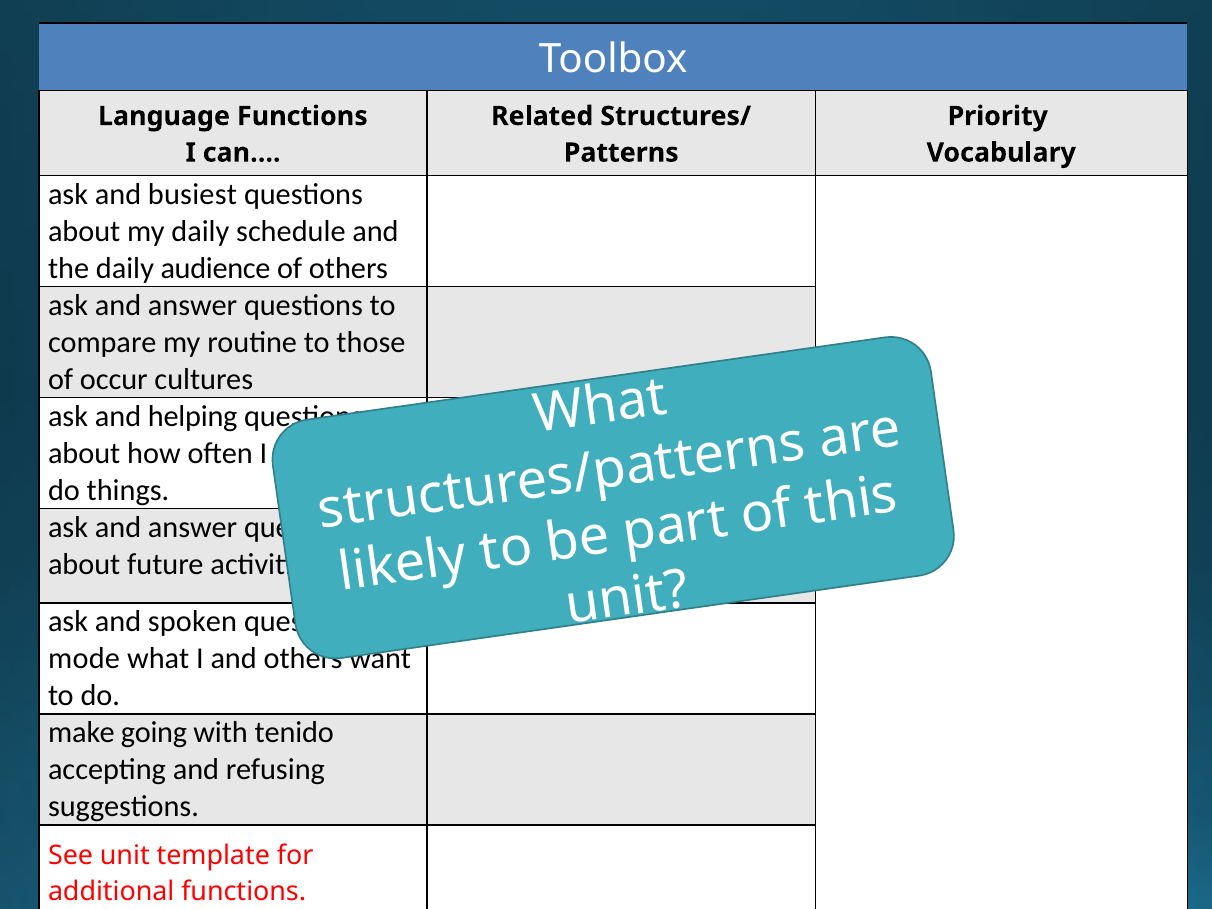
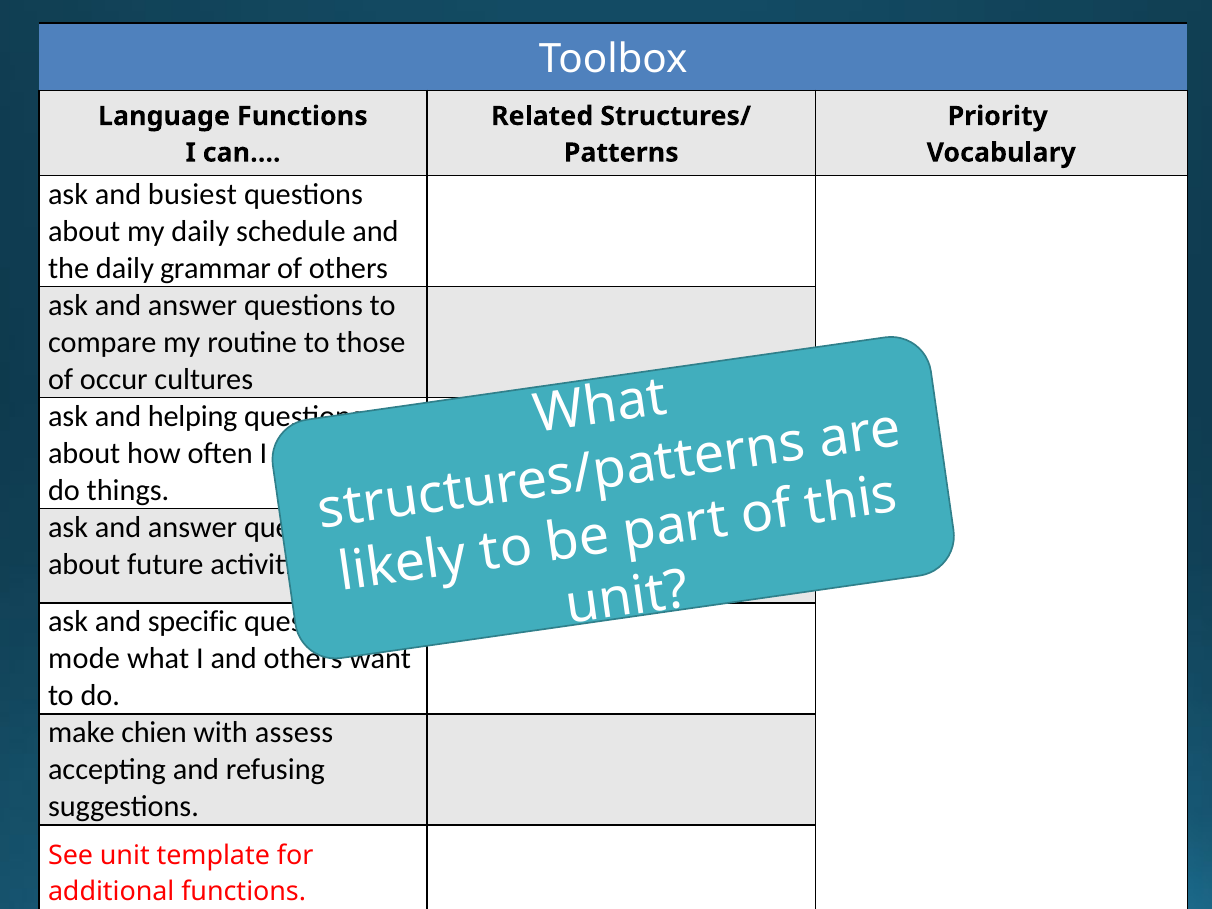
audience: audience -> grammar
spoken: spoken -> specific
going: going -> chien
tenido: tenido -> assess
